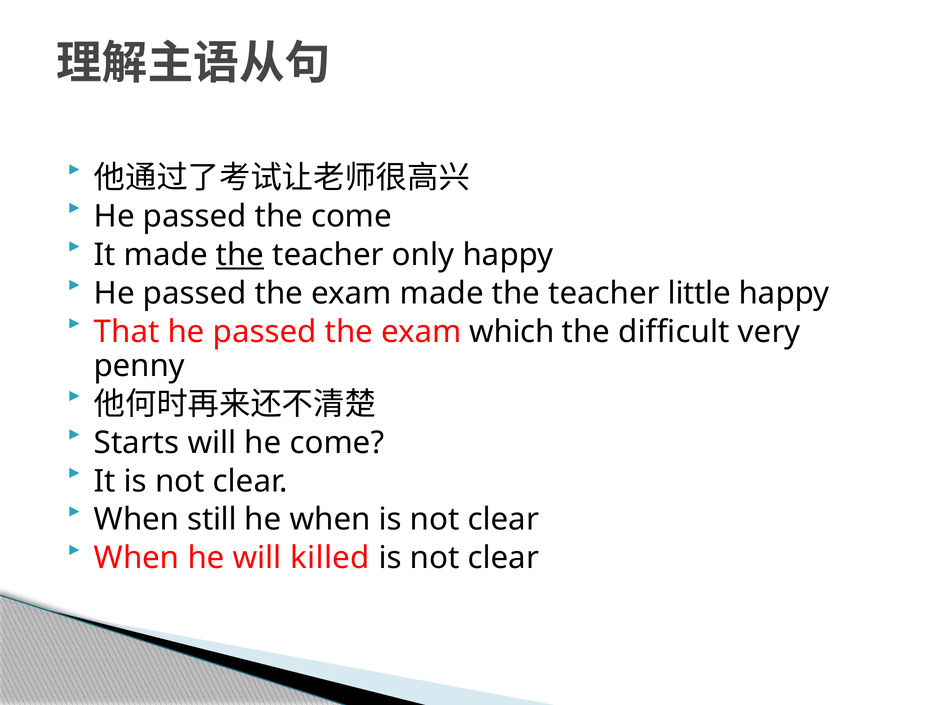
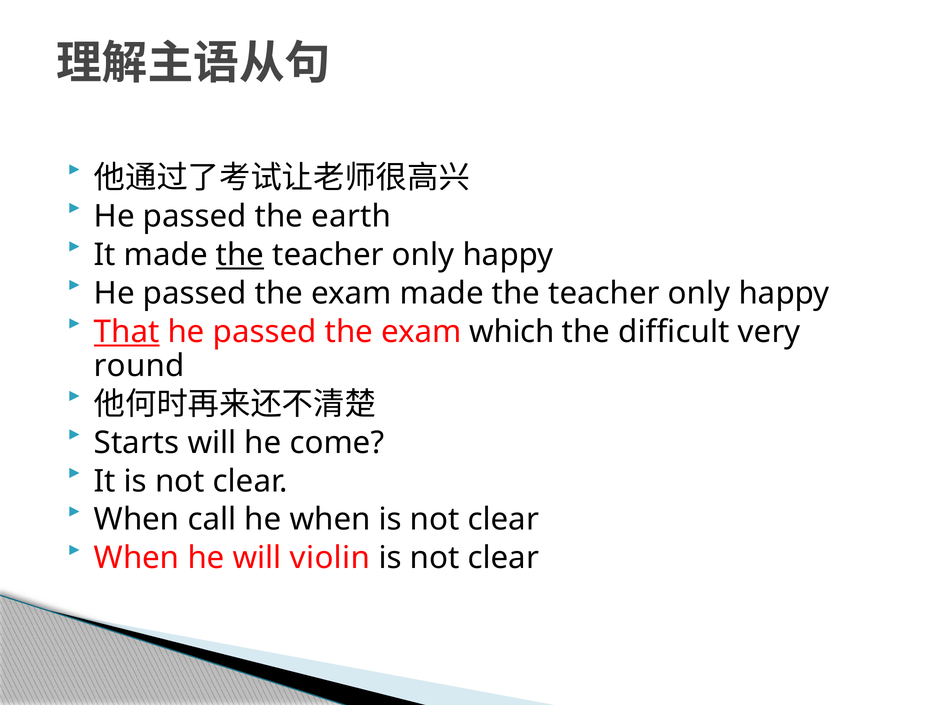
the come: come -> earth
little at (699, 293): little -> only
That underline: none -> present
penny: penny -> round
still: still -> call
killed: killed -> violin
